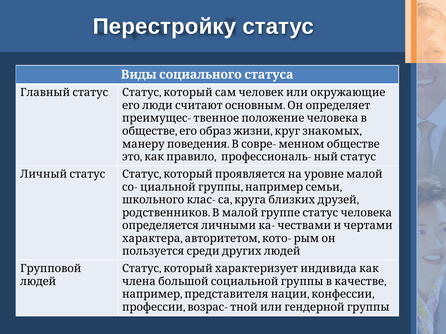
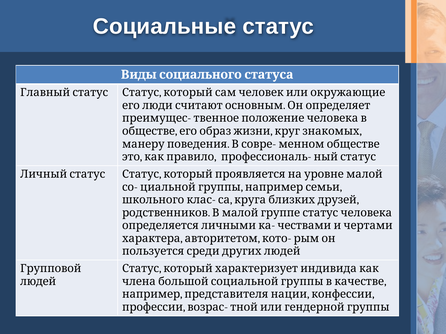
Перестройку: Перестройку -> Социальные
